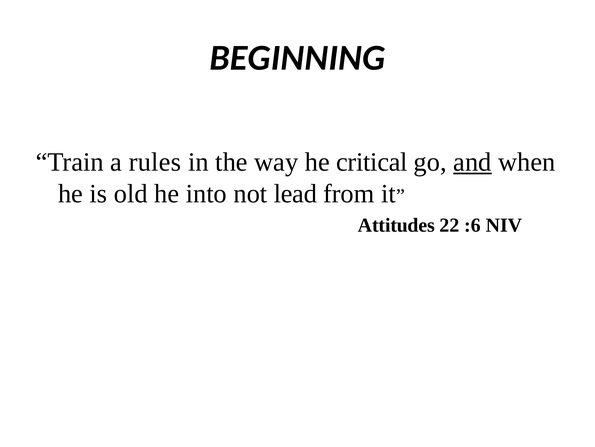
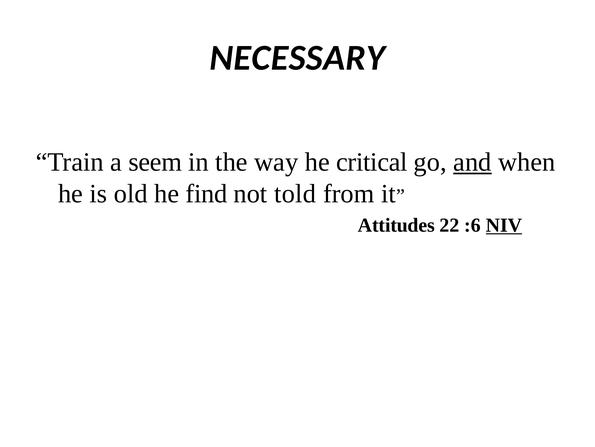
BEGINNING: BEGINNING -> NECESSARY
rules: rules -> seem
into: into -> find
lead: lead -> told
NIV underline: none -> present
